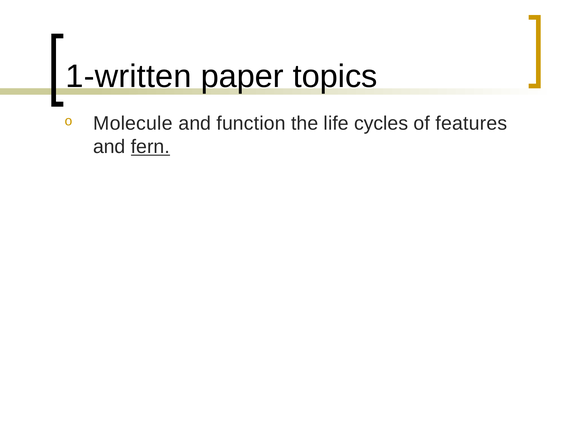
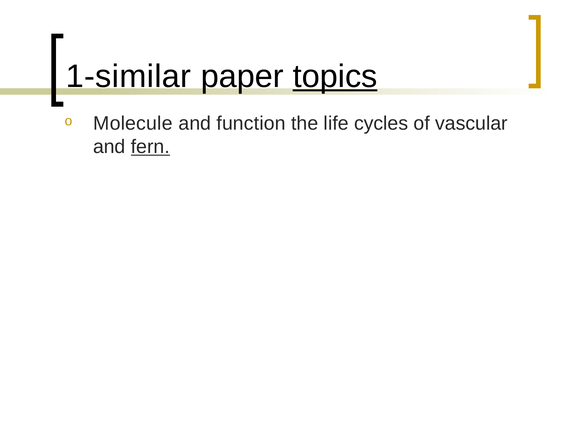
1-written: 1-written -> 1-similar
topics underline: none -> present
features: features -> vascular
